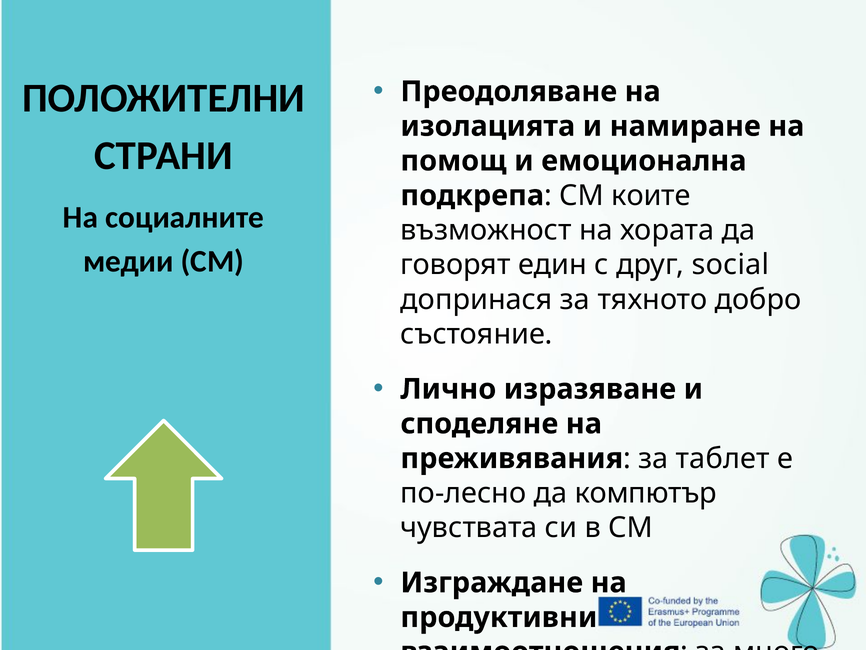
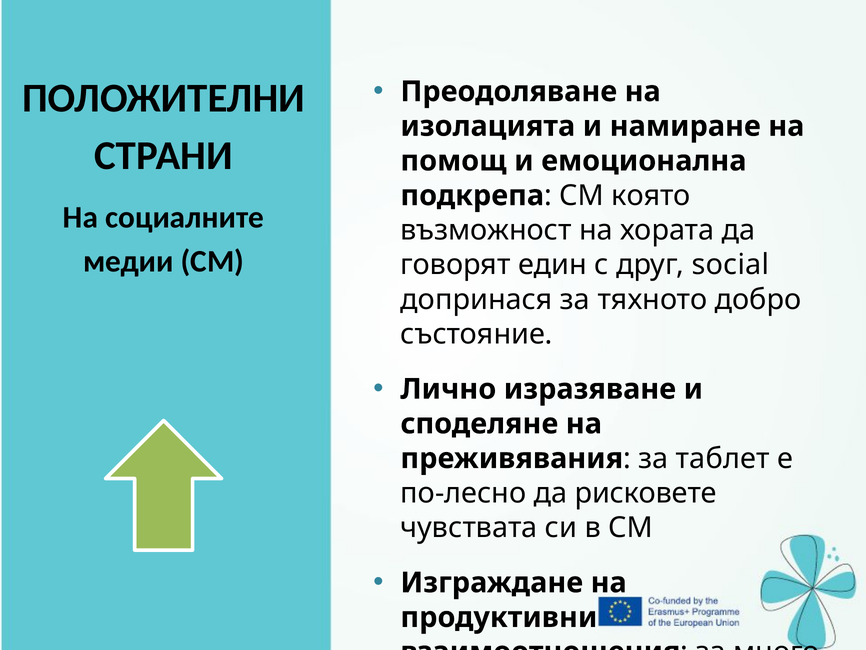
коите: коите -> която
компютър: компютър -> рисковете
